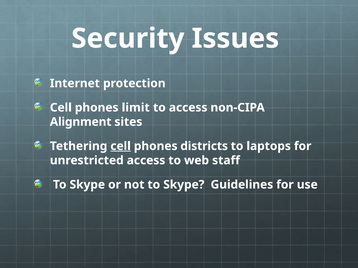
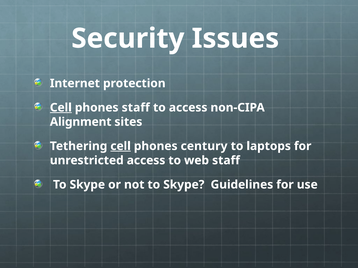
Cell at (61, 108) underline: none -> present
phones limit: limit -> staff
districts: districts -> century
